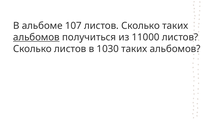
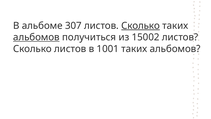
107: 107 -> 307
Сколько at (141, 26) underline: none -> present
11000: 11000 -> 15002
1030: 1030 -> 1001
